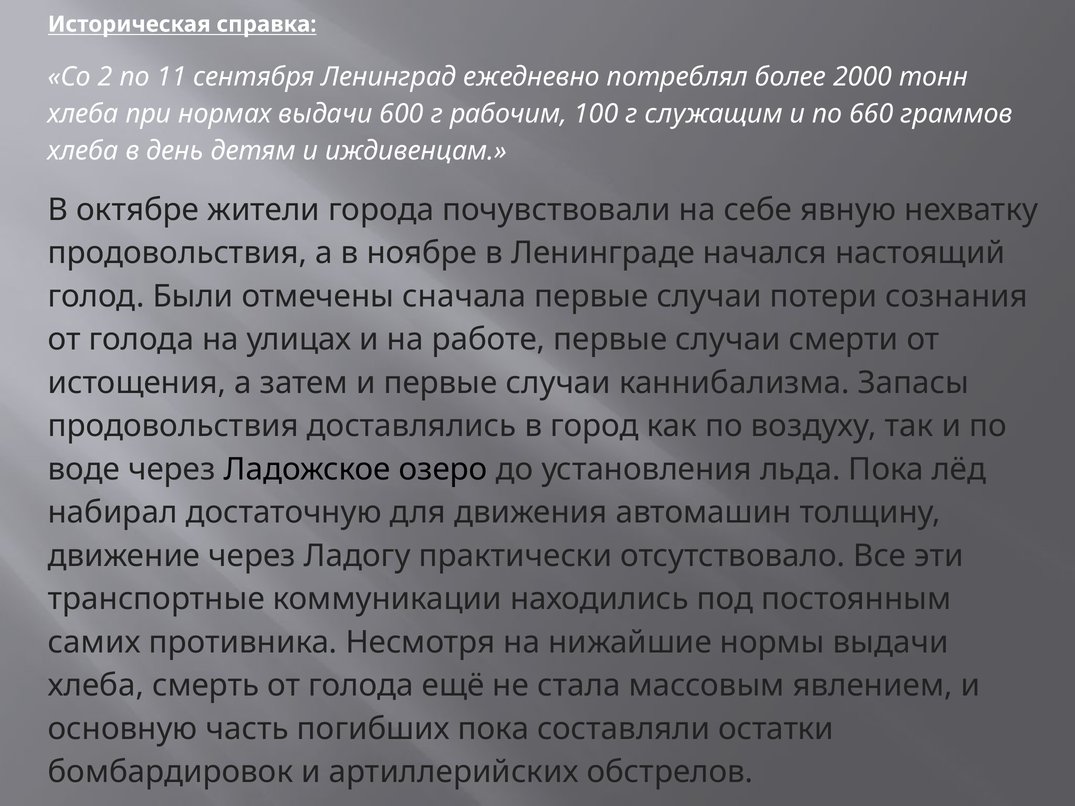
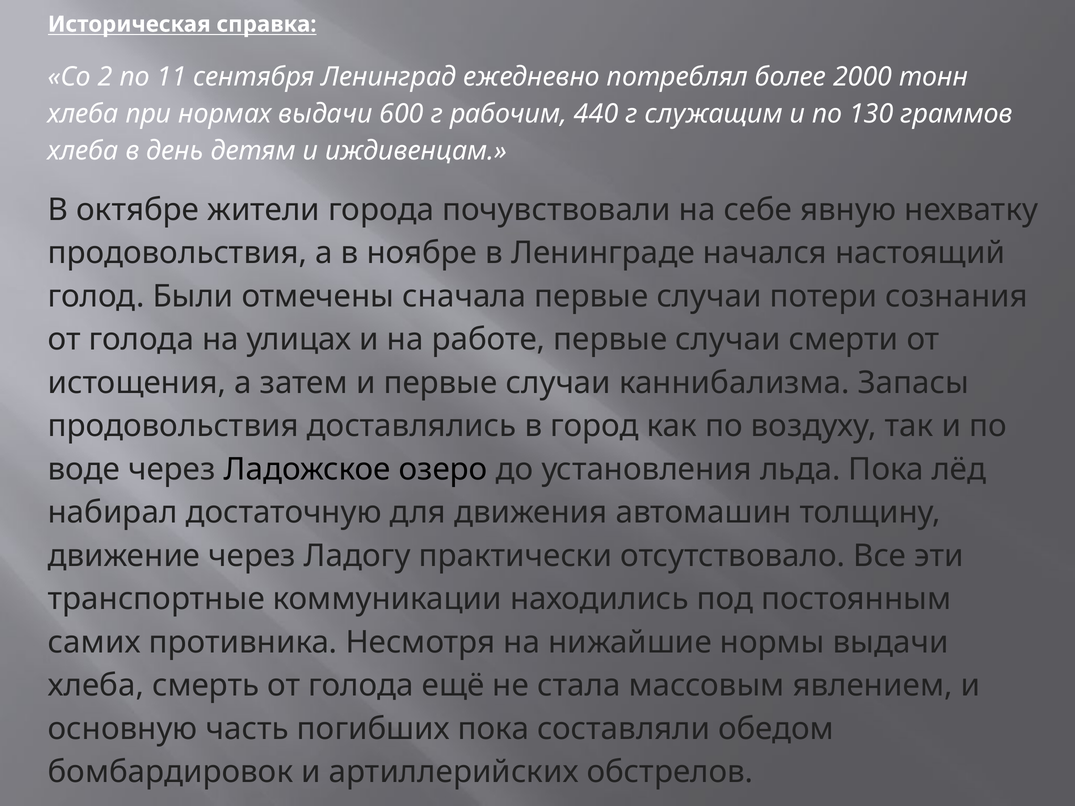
100: 100 -> 440
660: 660 -> 130
остатки: остатки -> обедом
